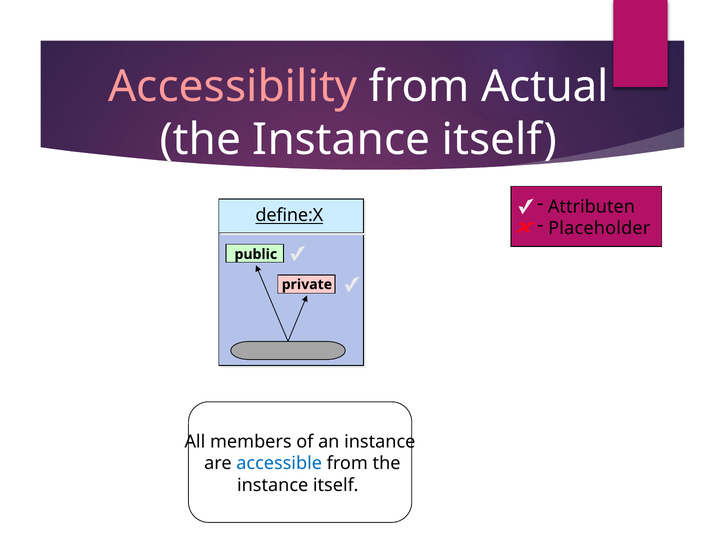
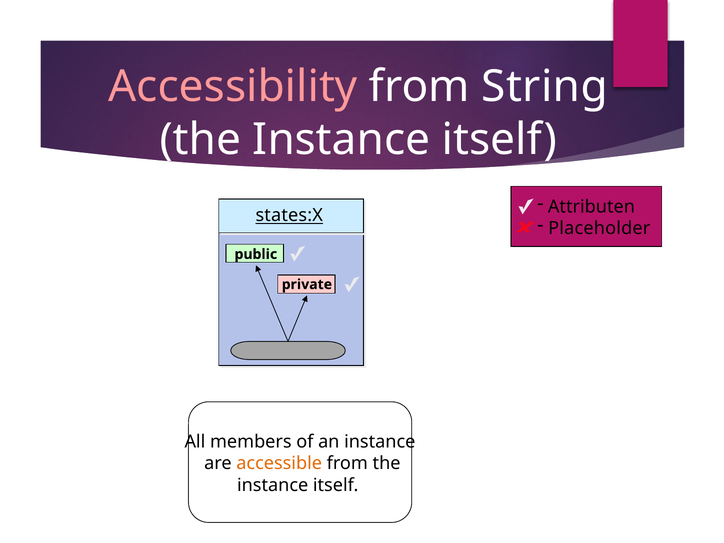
Actual: Actual -> String
define:X: define:X -> states:X
accessible colour: blue -> orange
